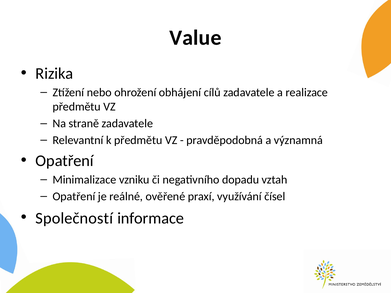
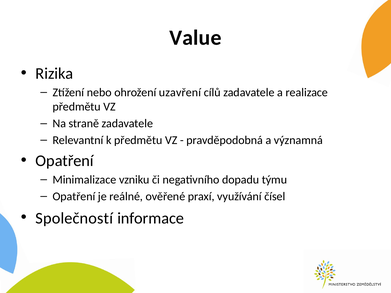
obhájení: obhájení -> uzavření
vztah: vztah -> týmu
